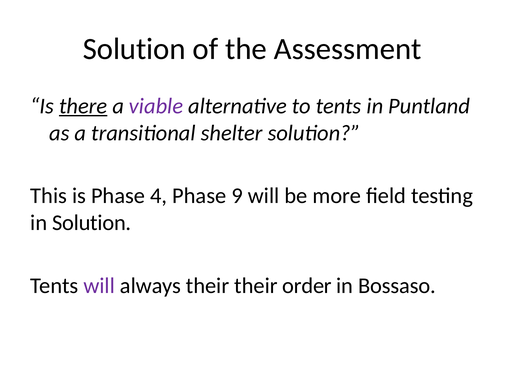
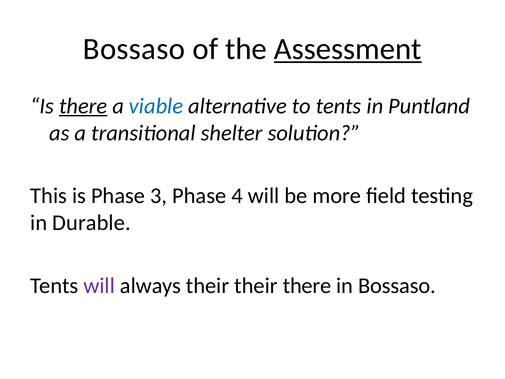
Solution at (134, 49): Solution -> Bossaso
Assessment underline: none -> present
viable colour: purple -> blue
4: 4 -> 3
9: 9 -> 4
in Solution: Solution -> Durable
their order: order -> there
